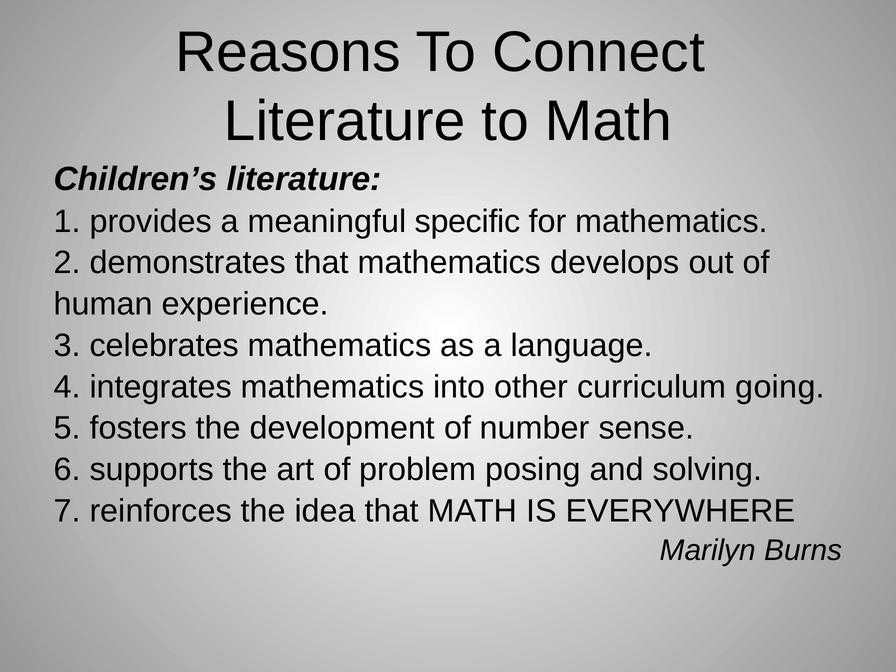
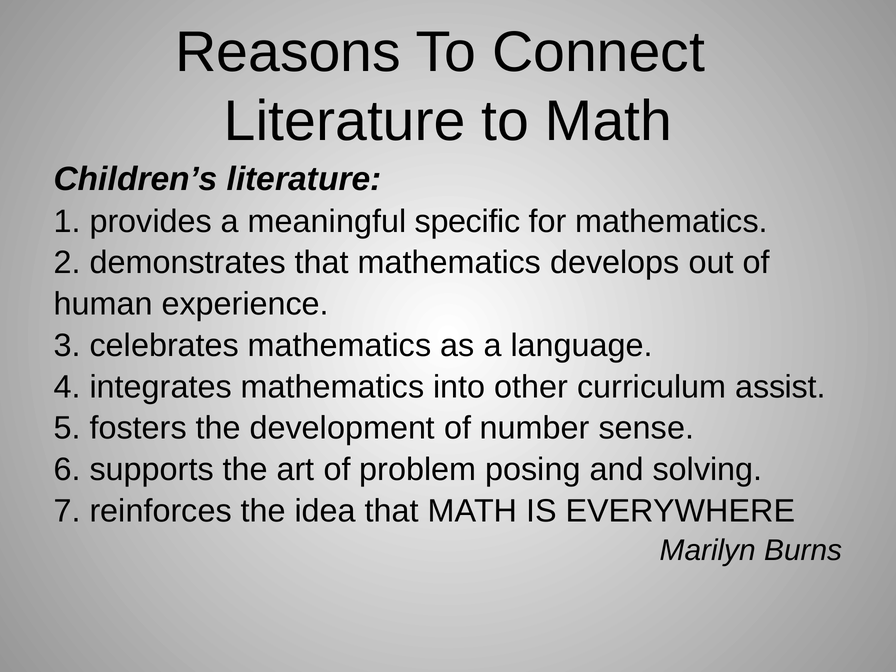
going: going -> assist
